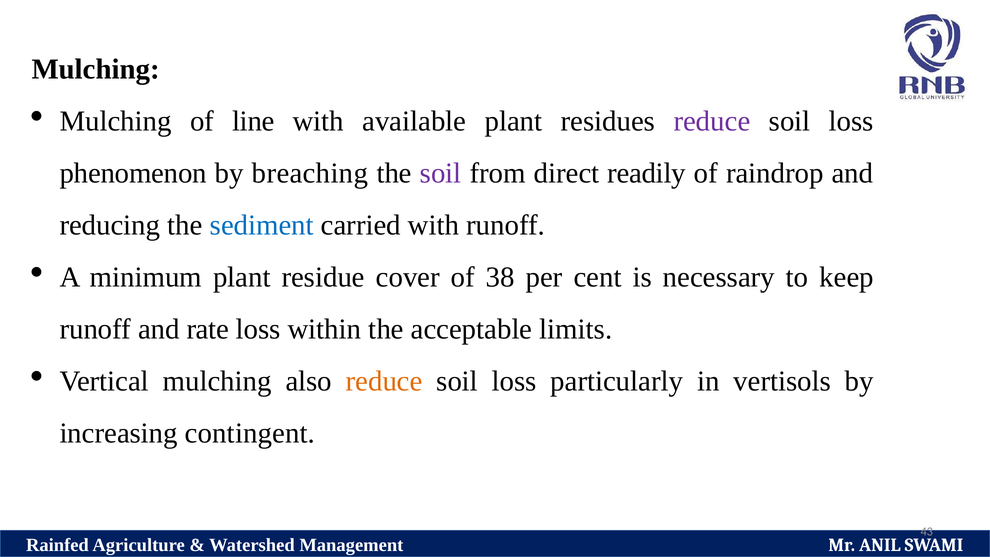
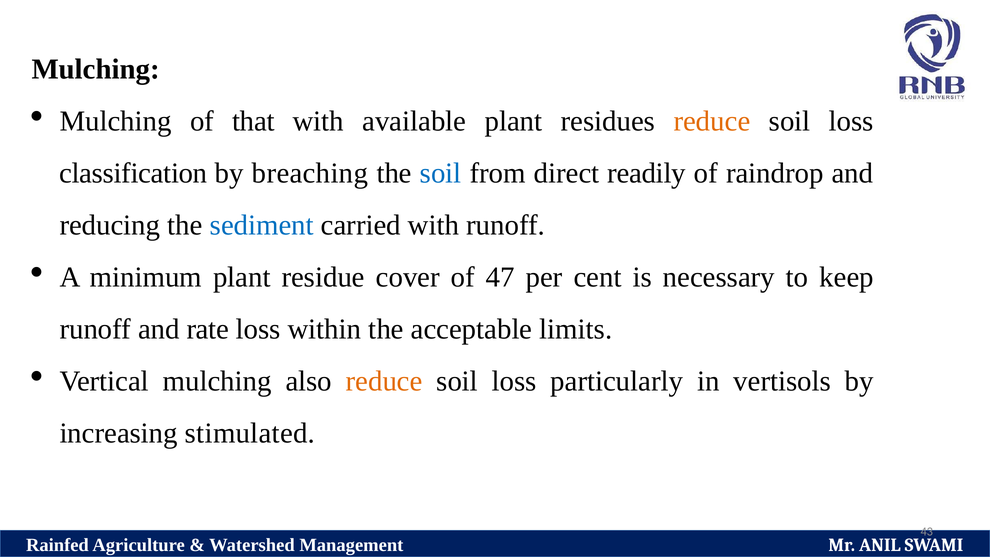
line: line -> that
reduce at (712, 121) colour: purple -> orange
phenomenon: phenomenon -> classification
soil at (441, 173) colour: purple -> blue
38: 38 -> 47
contingent: contingent -> stimulated
